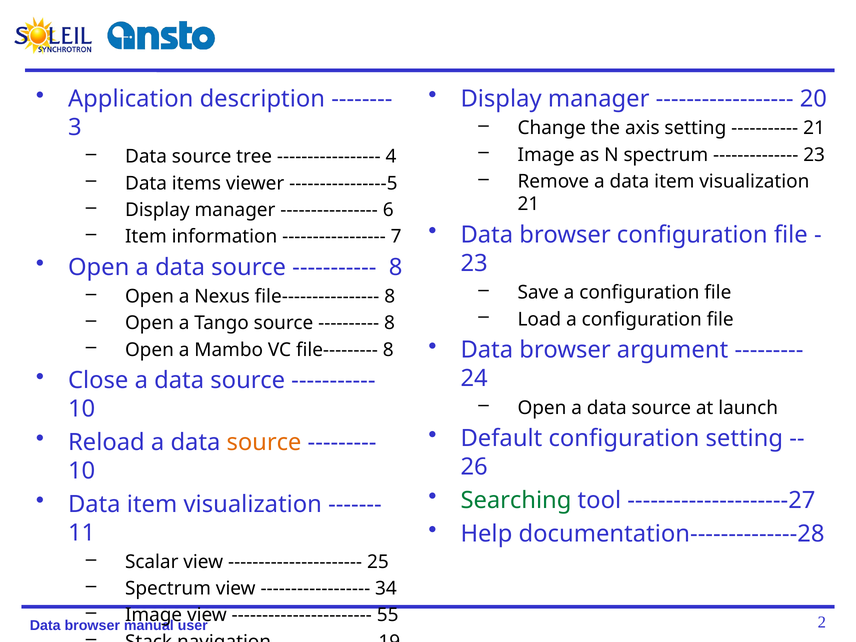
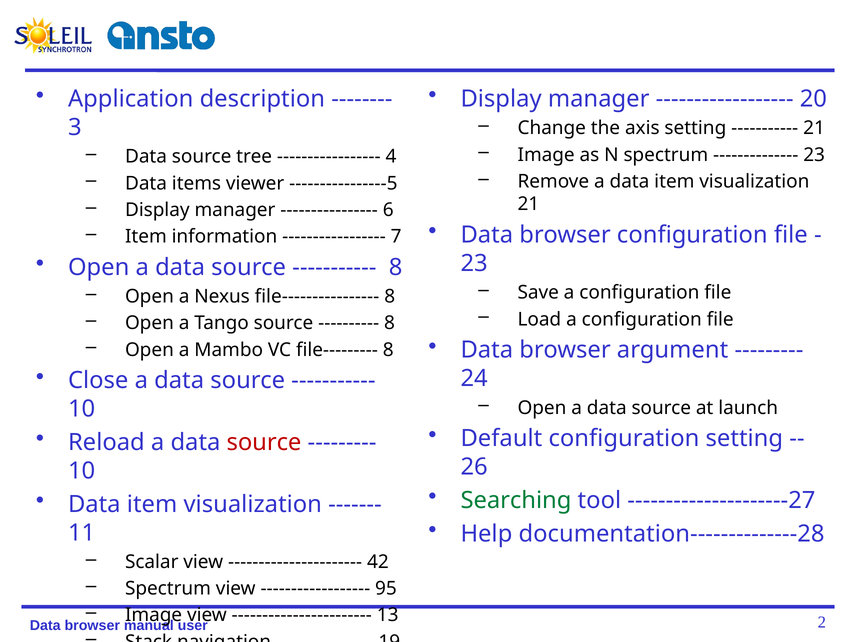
source at (264, 442) colour: orange -> red
25: 25 -> 42
34: 34 -> 95
55: 55 -> 13
